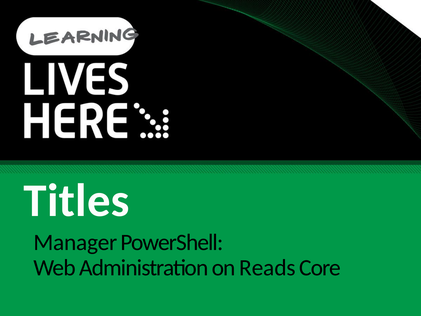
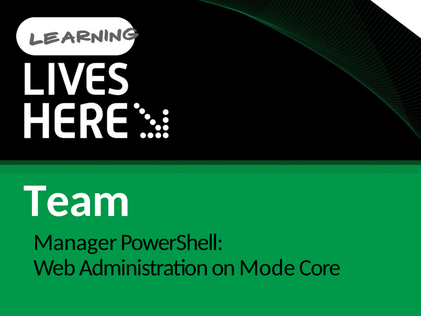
Titles: Titles -> Team
Reads: Reads -> Mode
